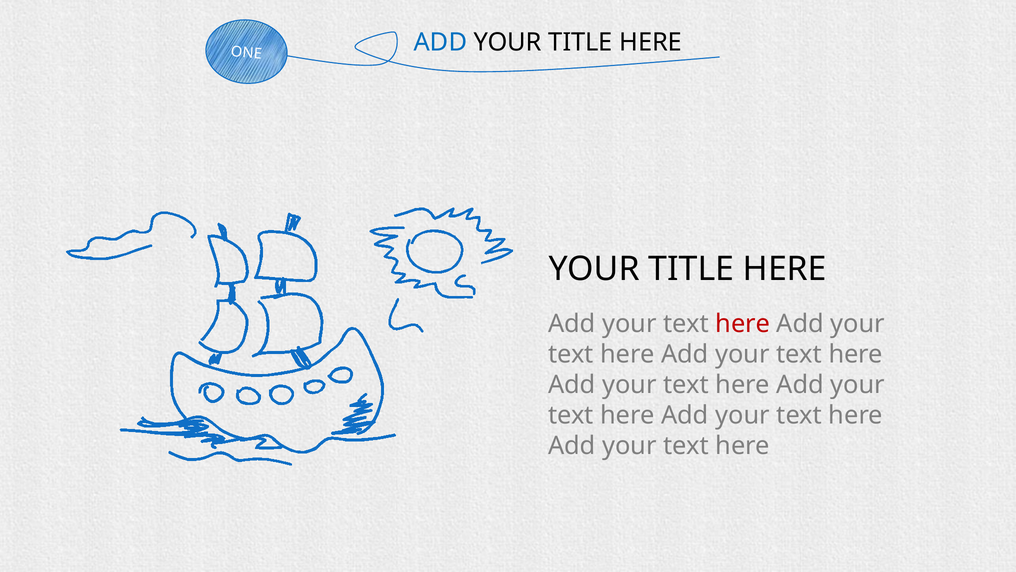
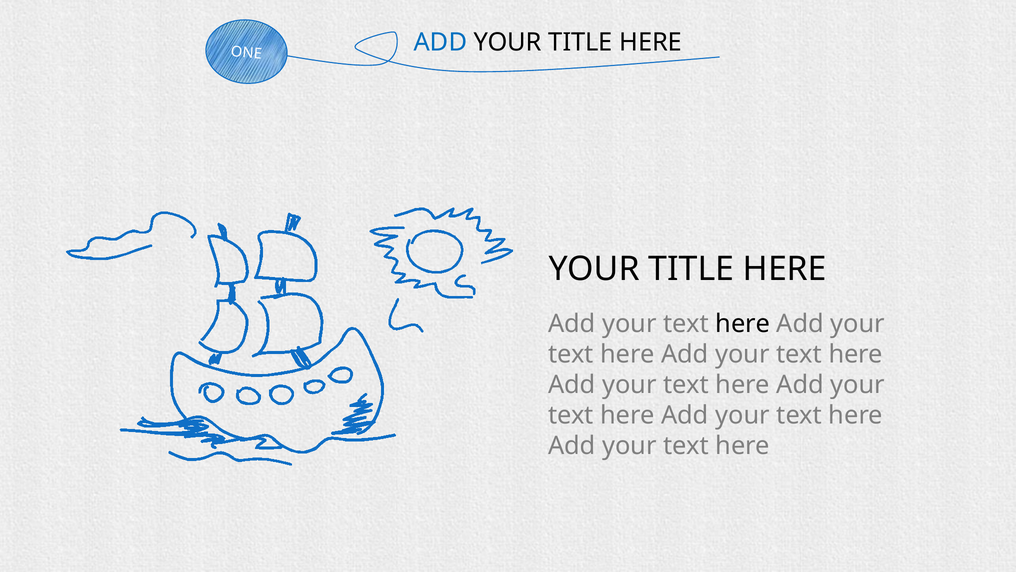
here at (743, 323) colour: red -> black
